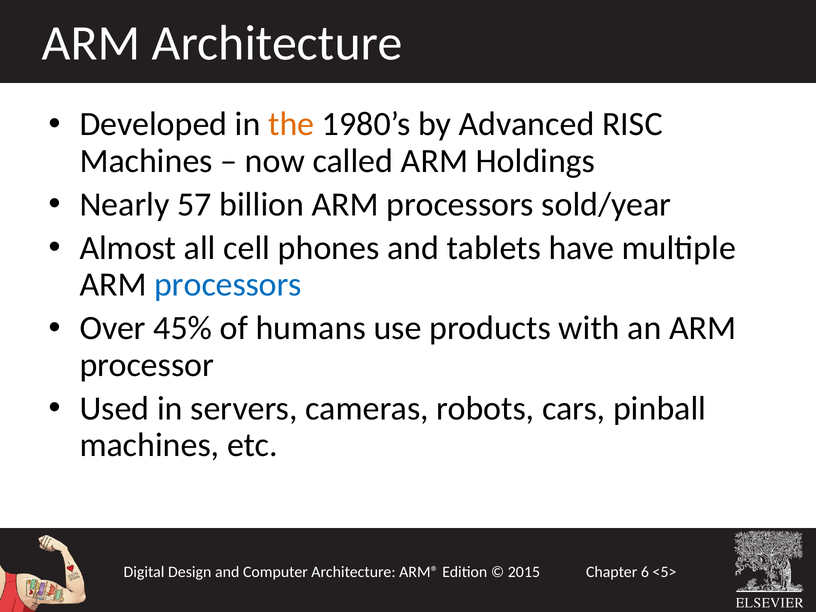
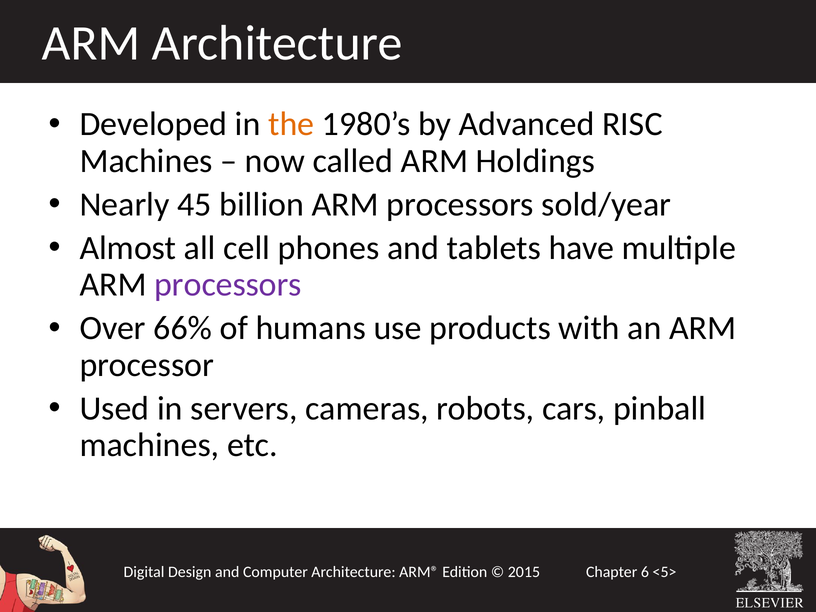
57: 57 -> 45
processors at (228, 285) colour: blue -> purple
45%: 45% -> 66%
